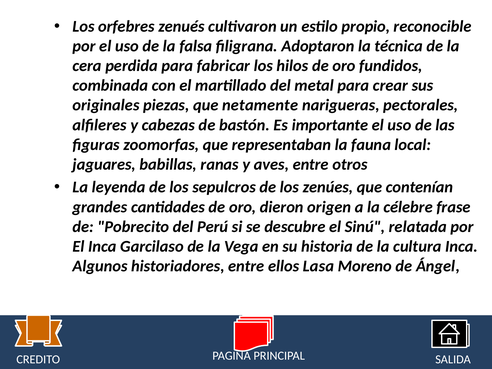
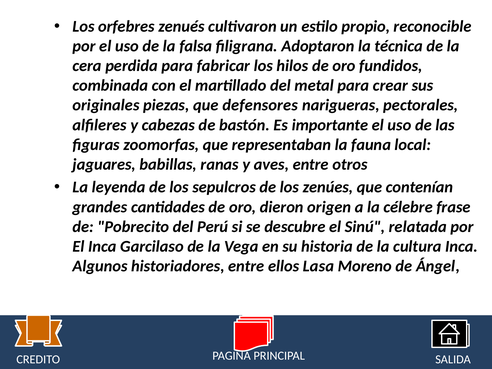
netamente: netamente -> defensores
